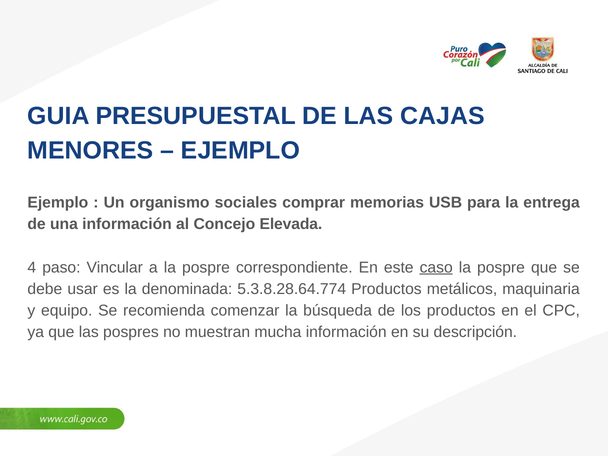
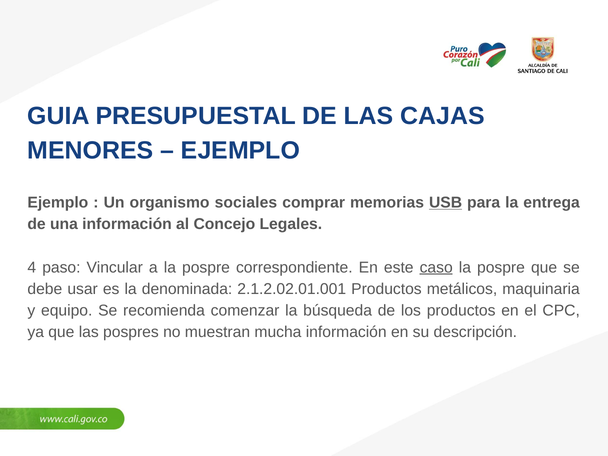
USB underline: none -> present
Elevada: Elevada -> Legales
5.3.8.28.64.774: 5.3.8.28.64.774 -> 2.1.2.02.01.001
